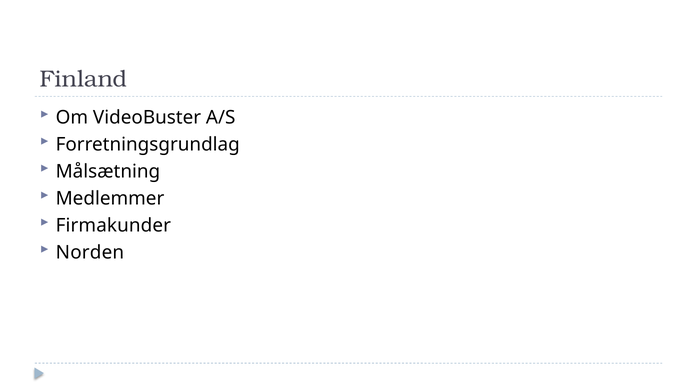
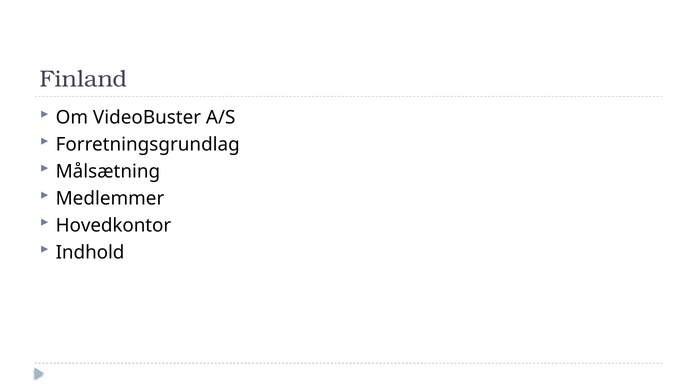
Firmakunder: Firmakunder -> Hovedkontor
Norden: Norden -> Indhold
